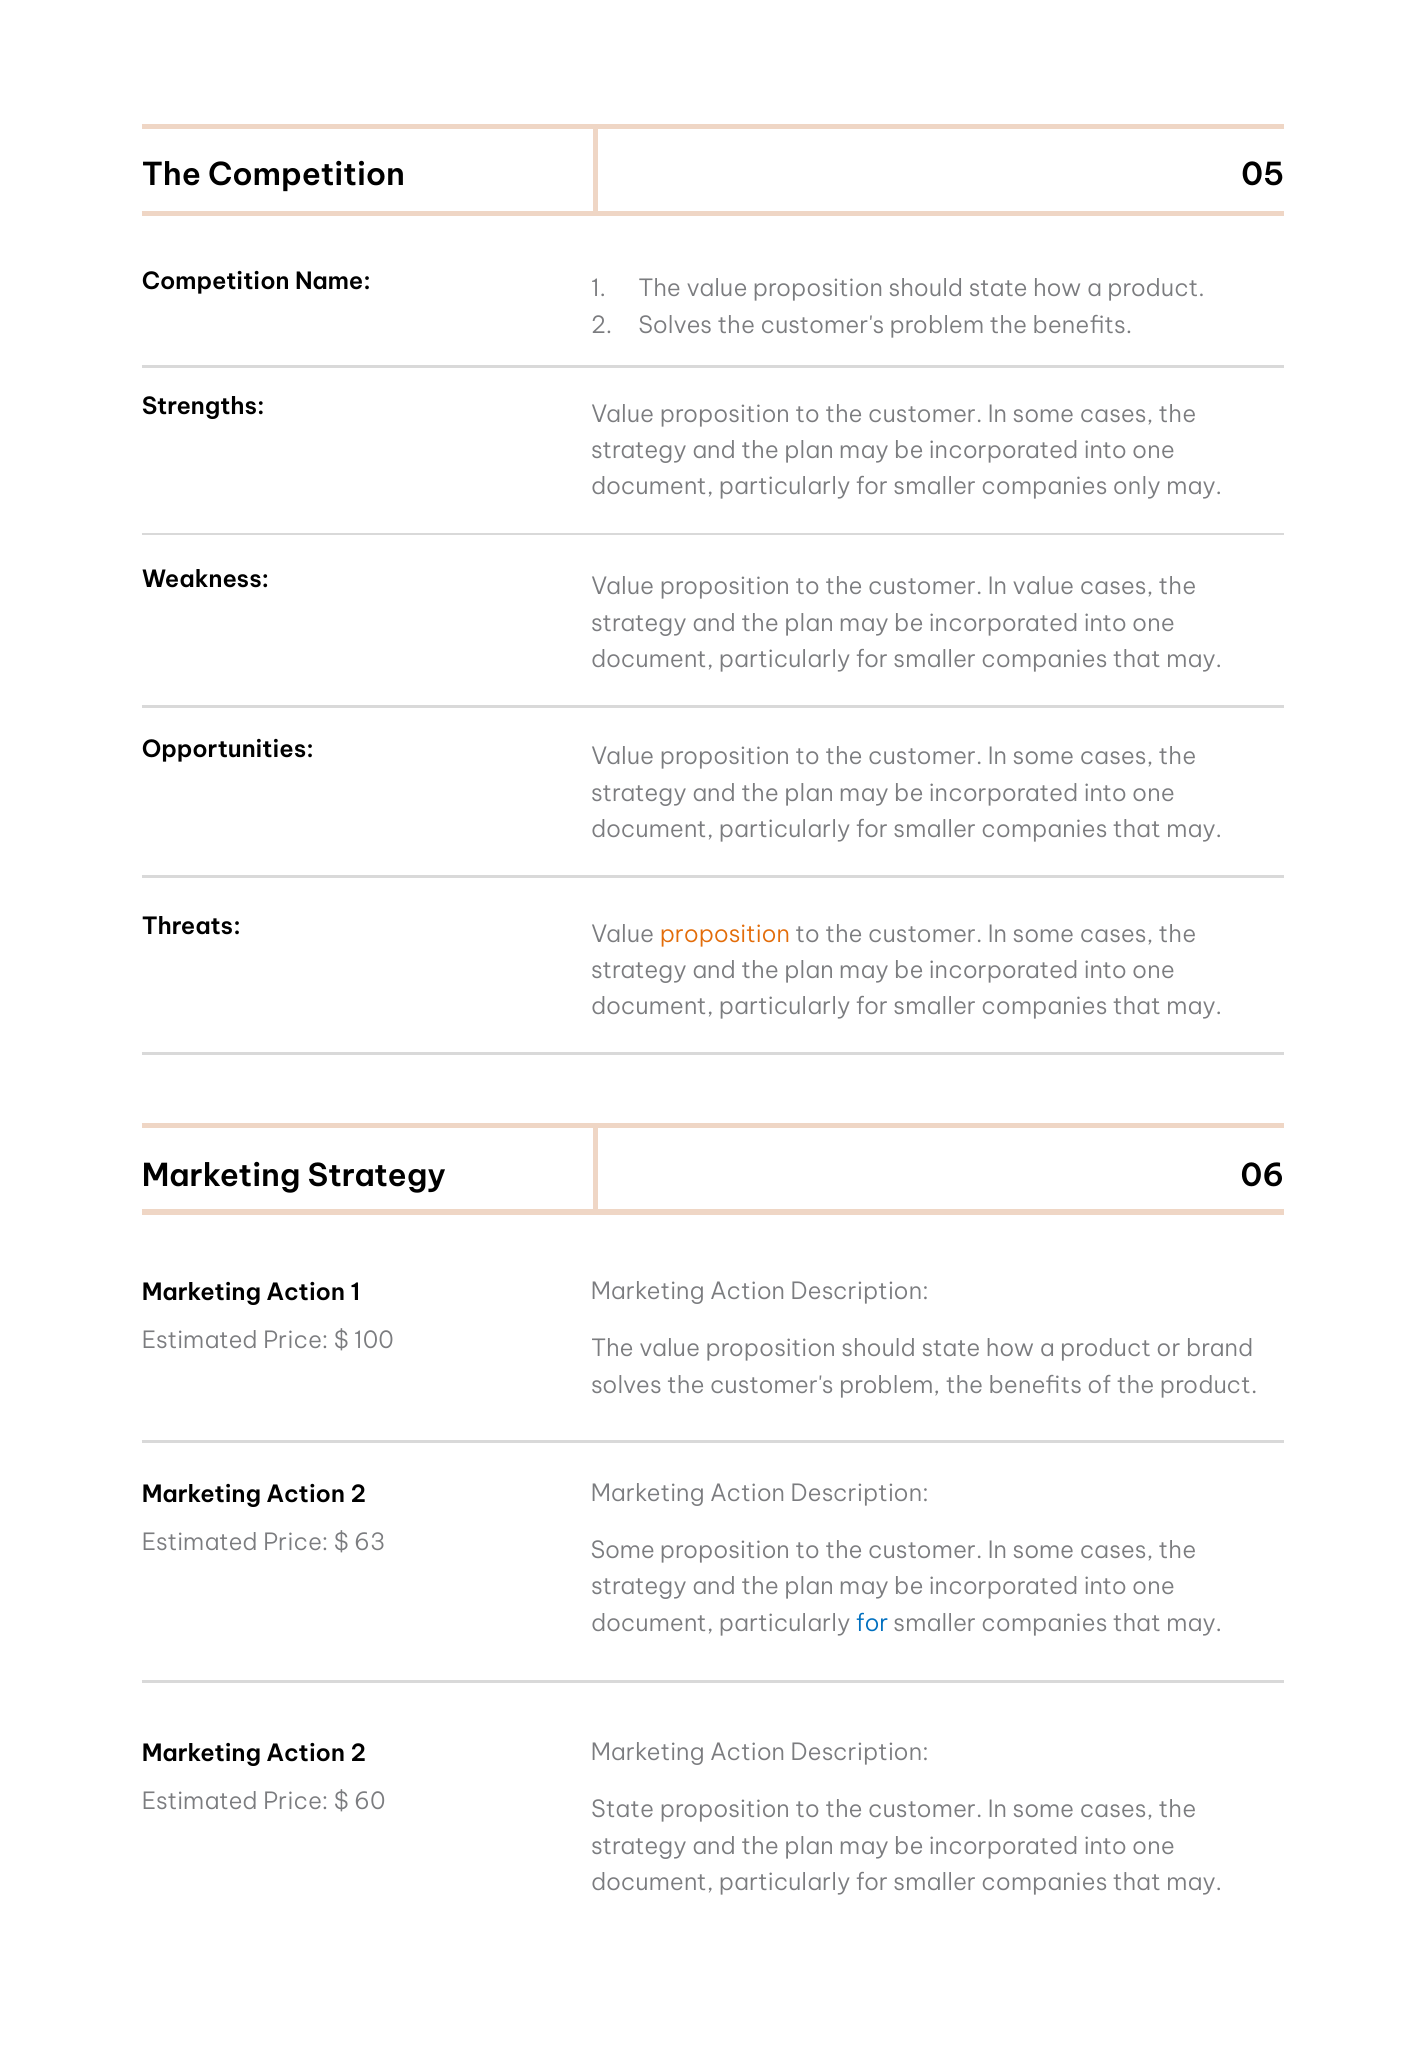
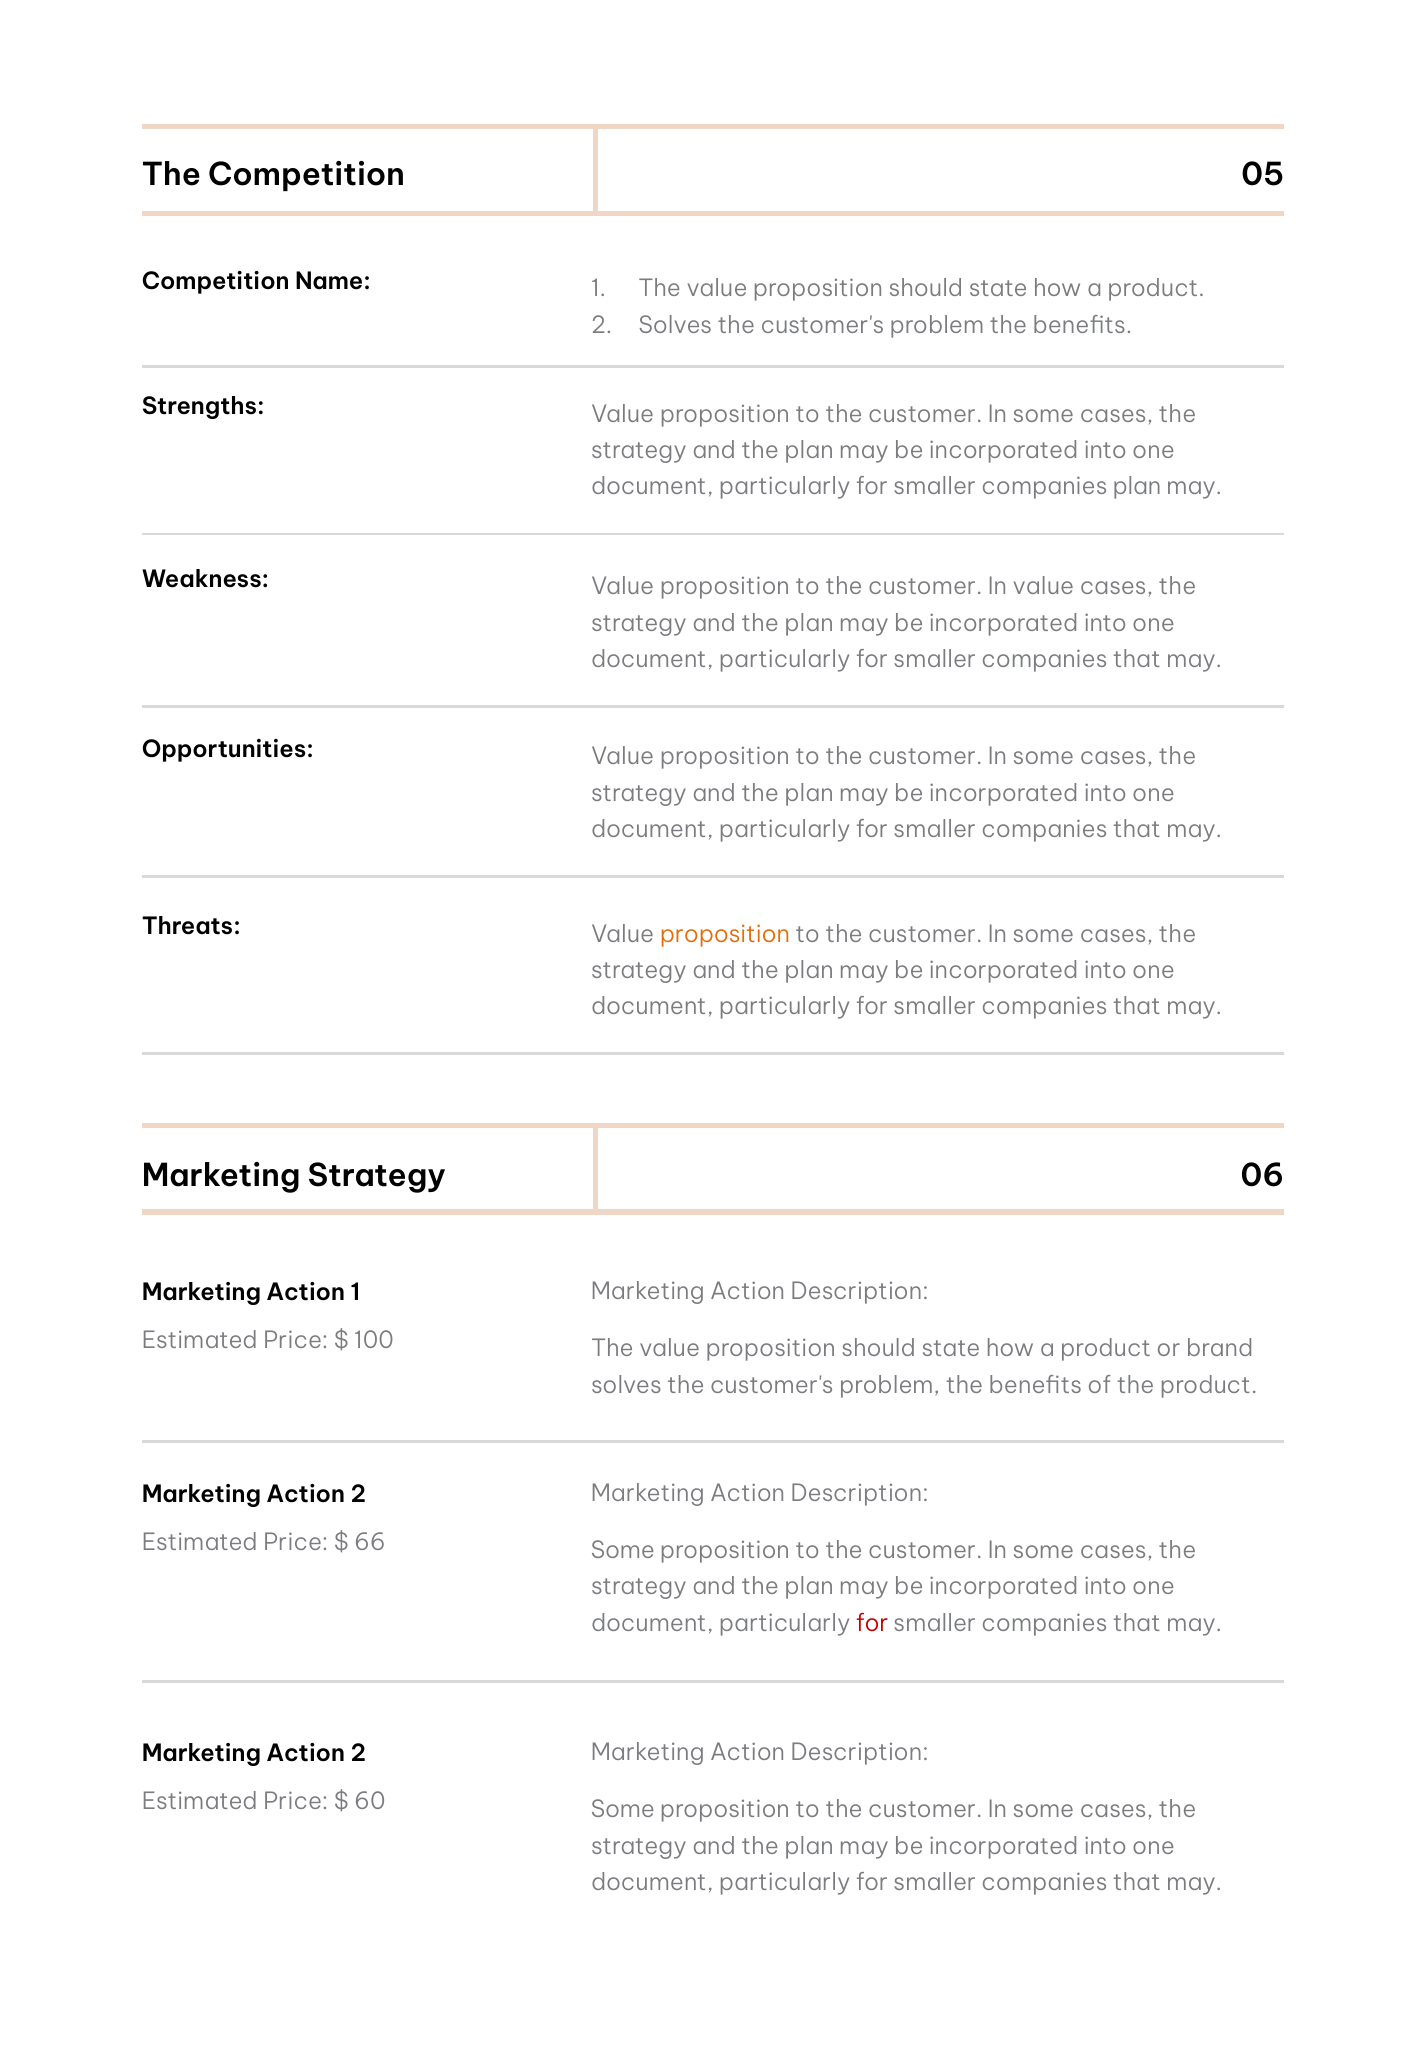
companies only: only -> plan
63: 63 -> 66
for at (872, 1623) colour: blue -> red
State at (623, 1809): State -> Some
